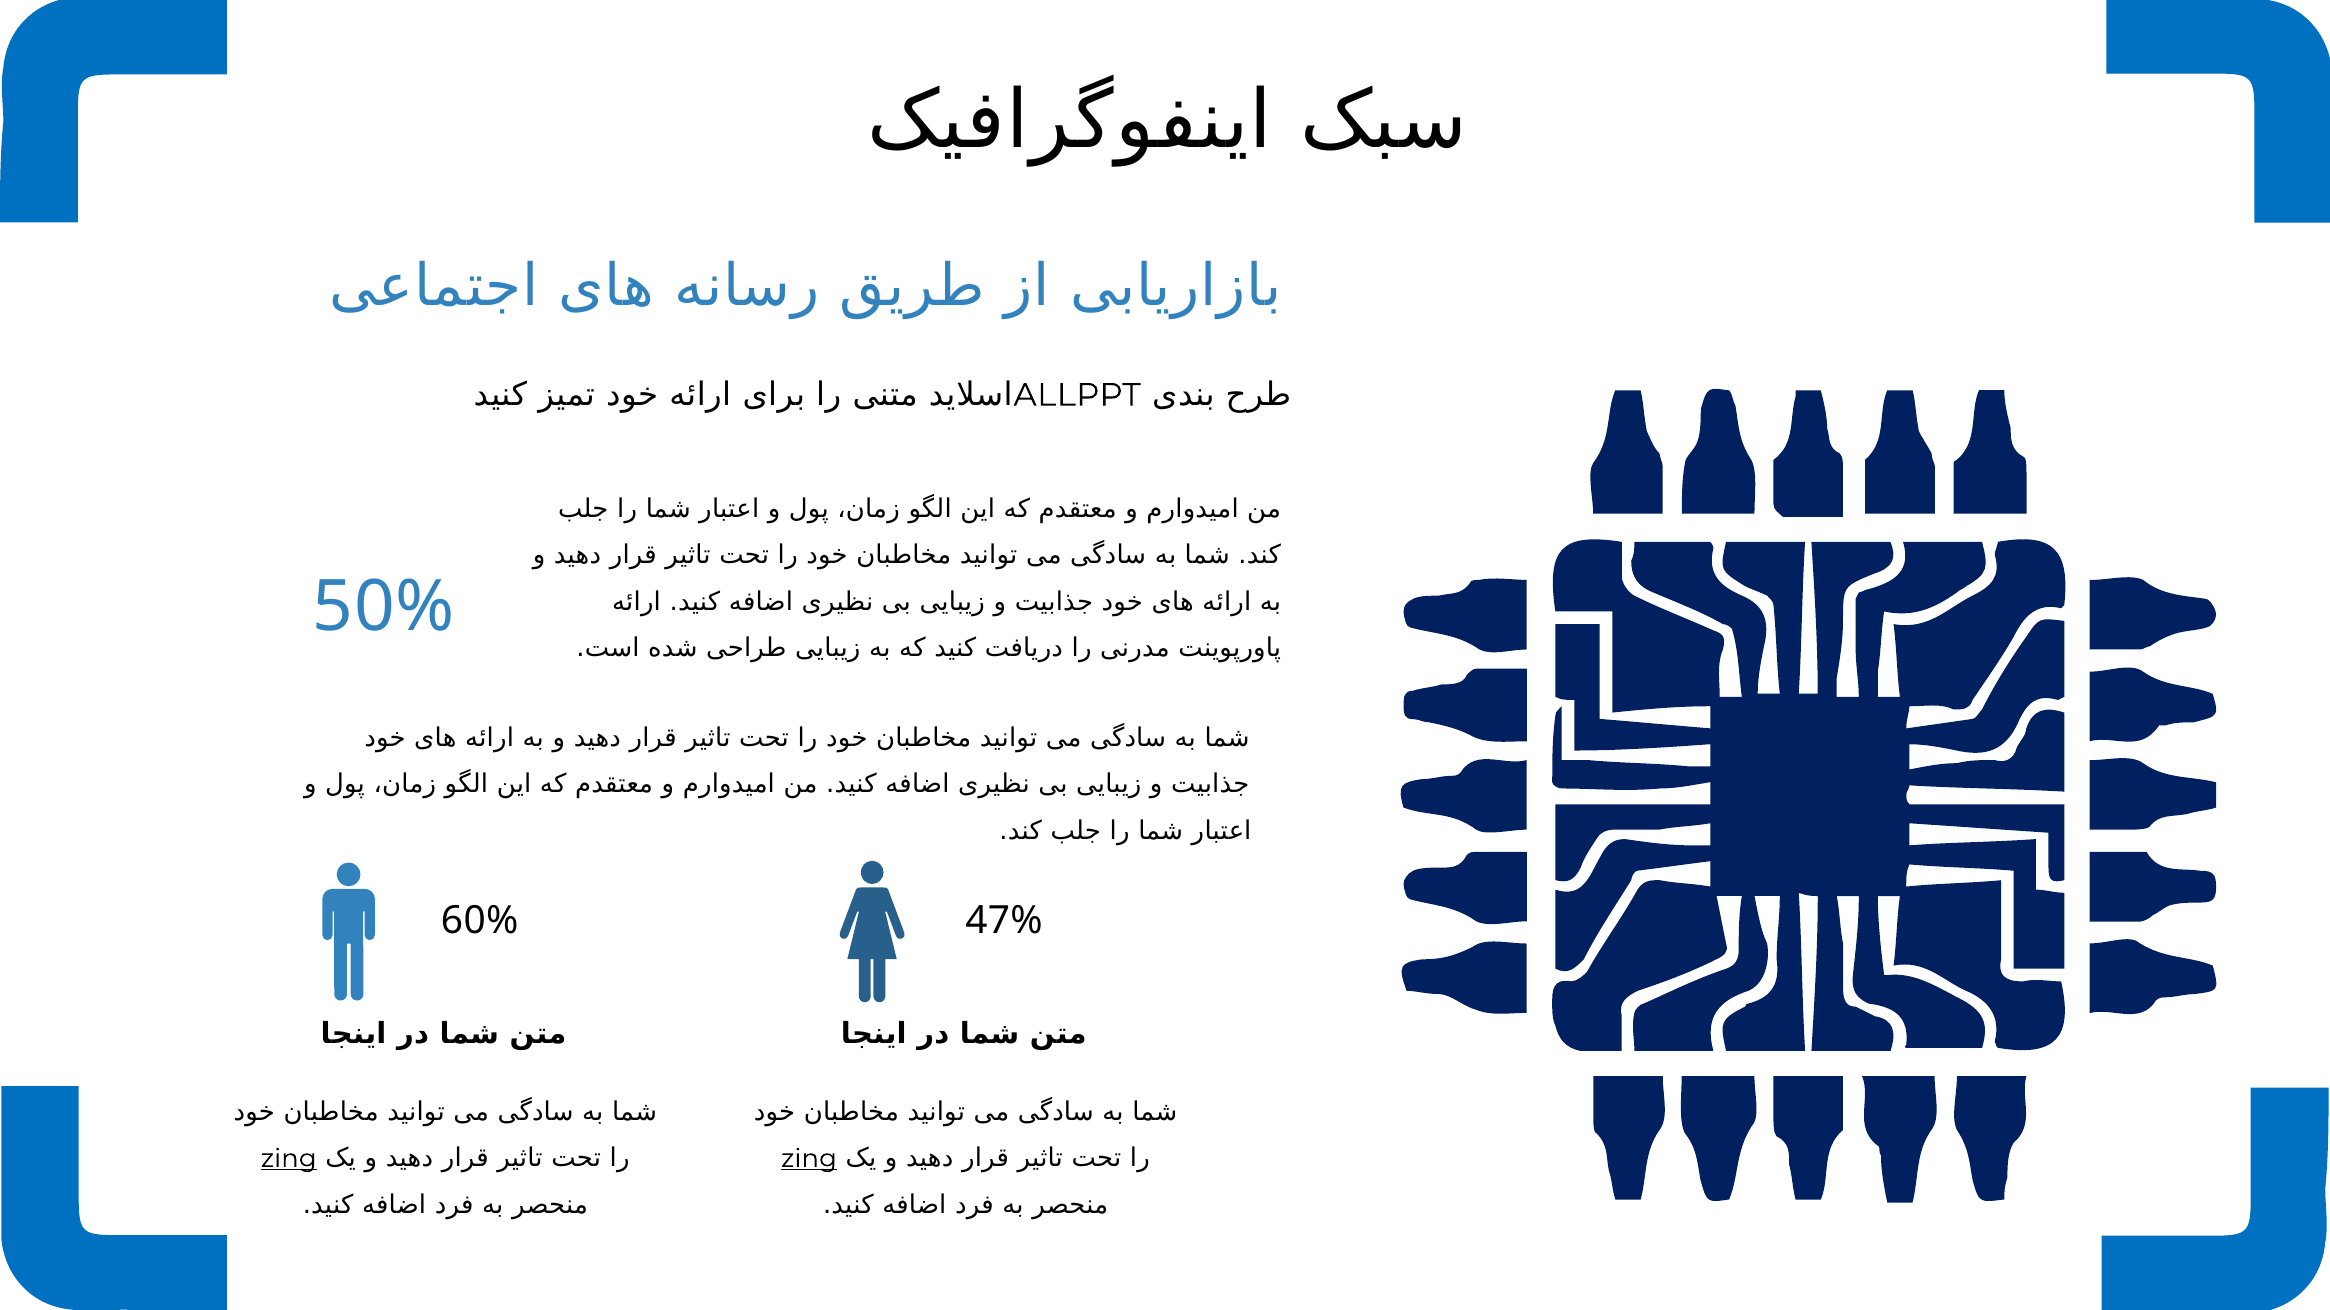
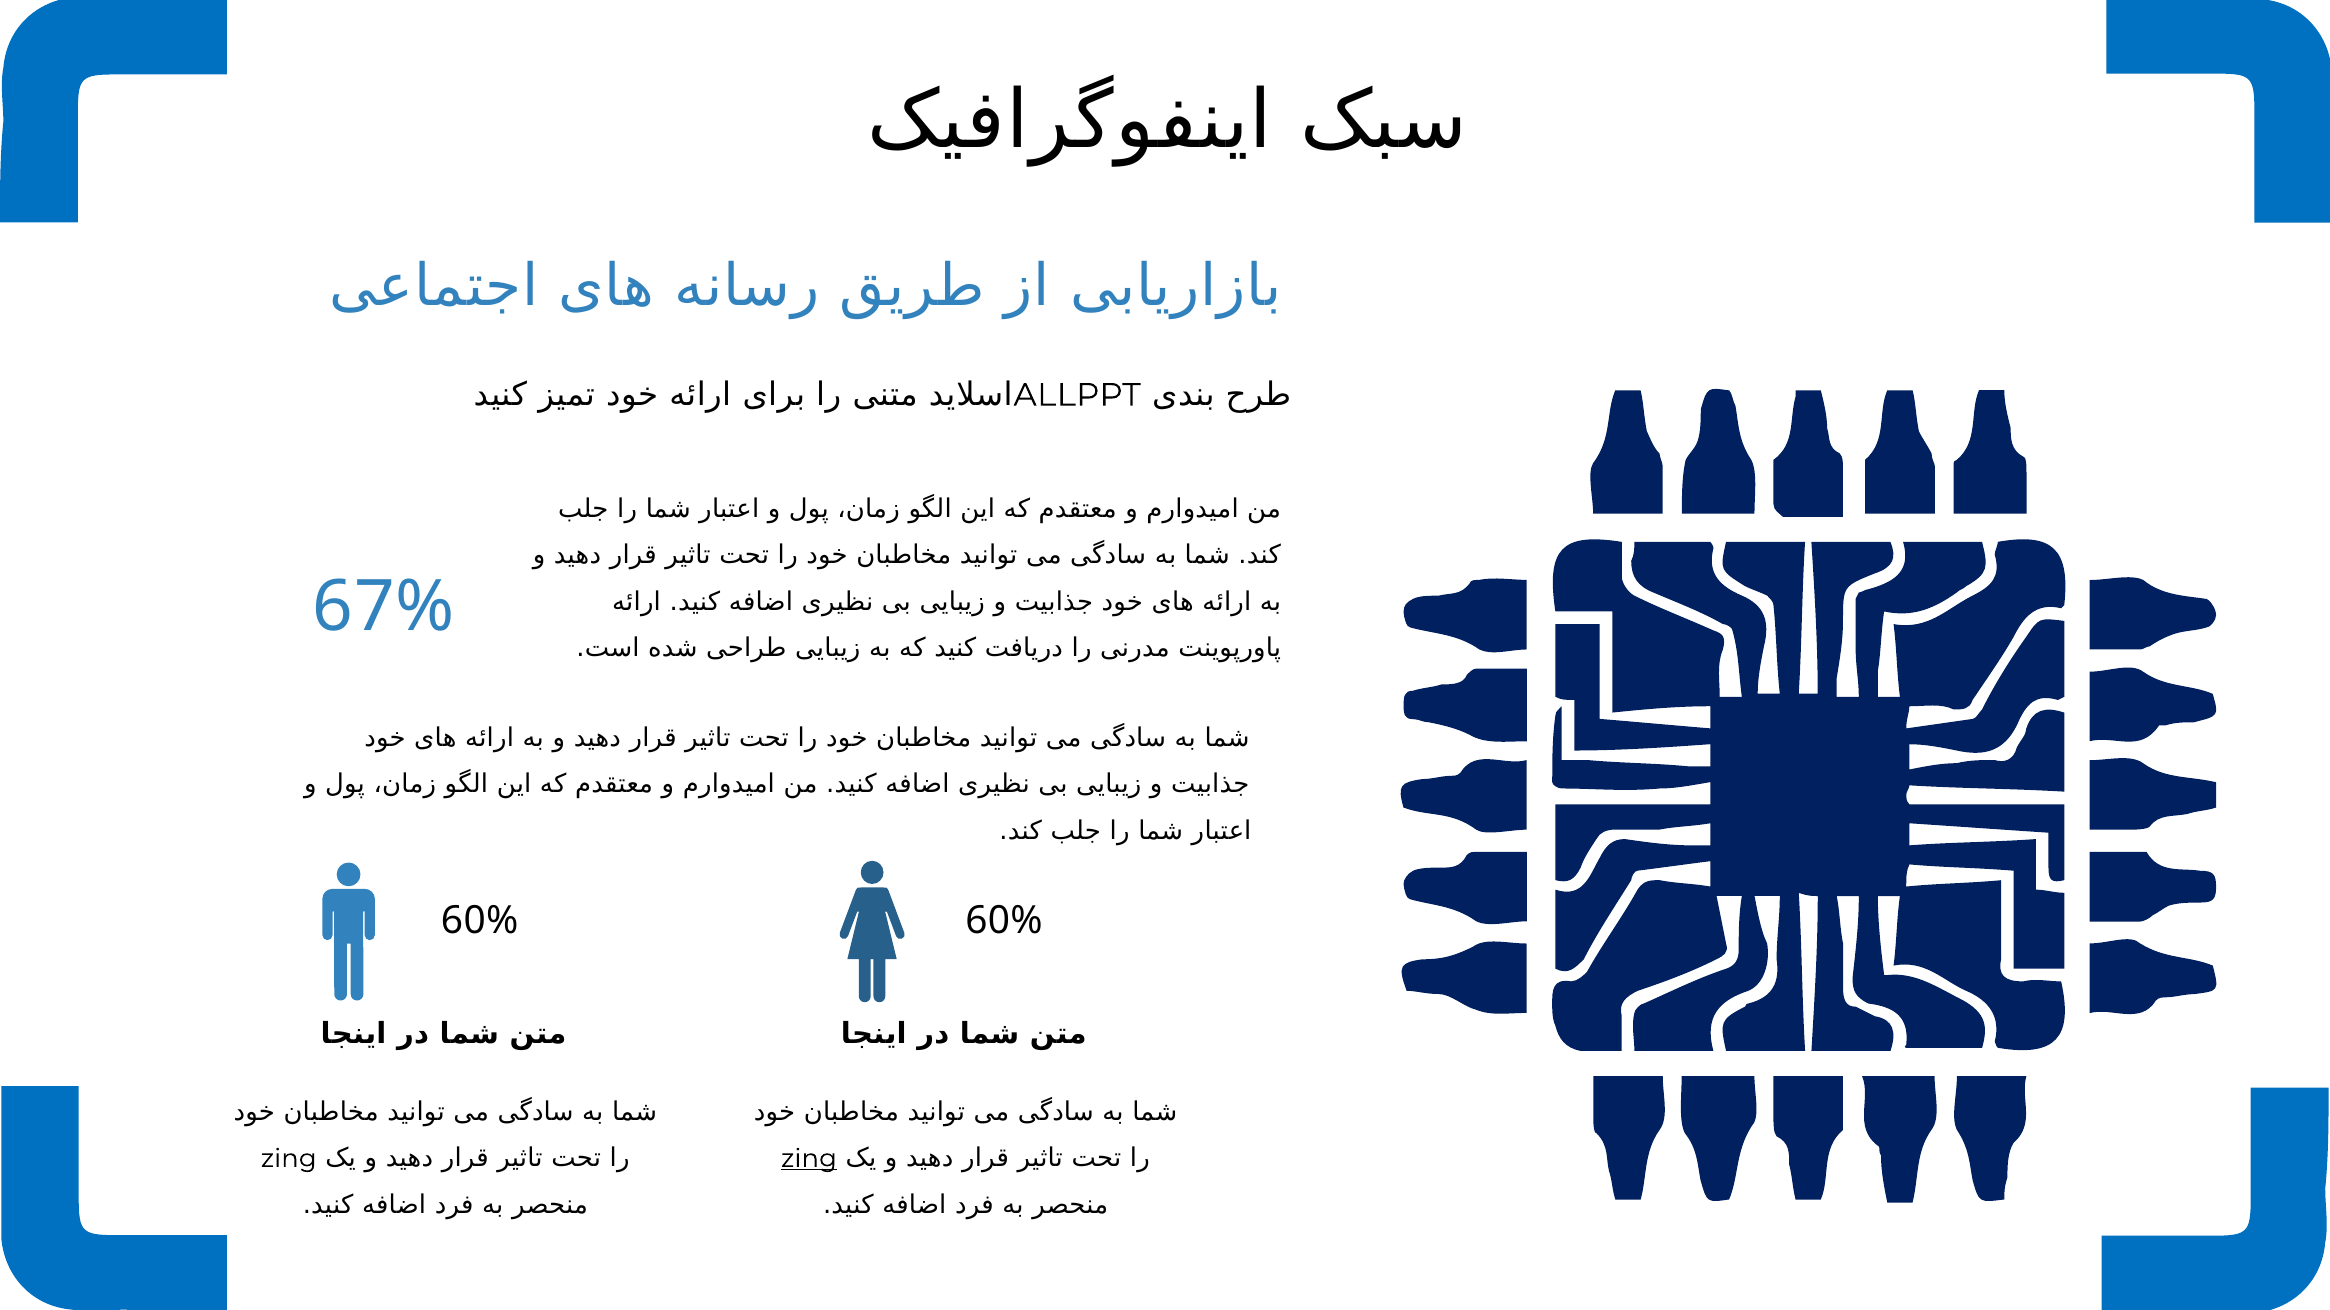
50%: 50% -> 67%
60% 47%: 47% -> 60%
zing at (289, 1159) underline: present -> none
